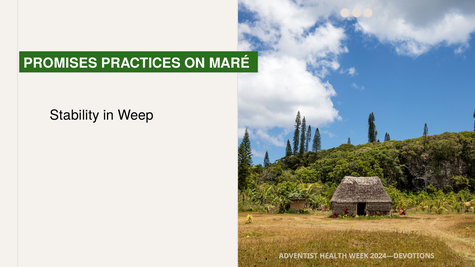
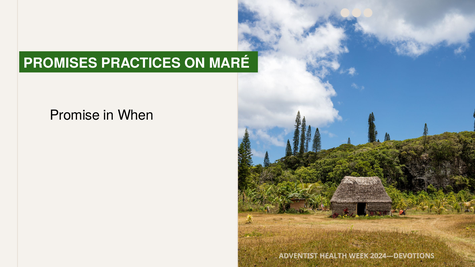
Stability: Stability -> Promise
Weep: Weep -> When
